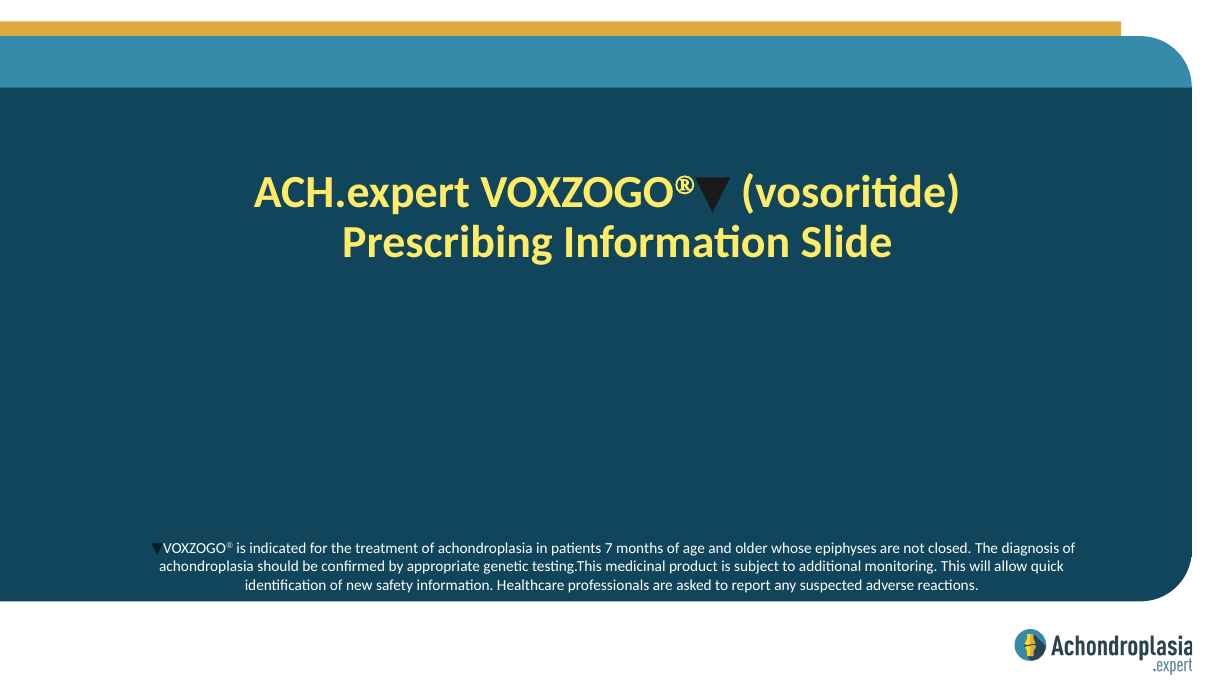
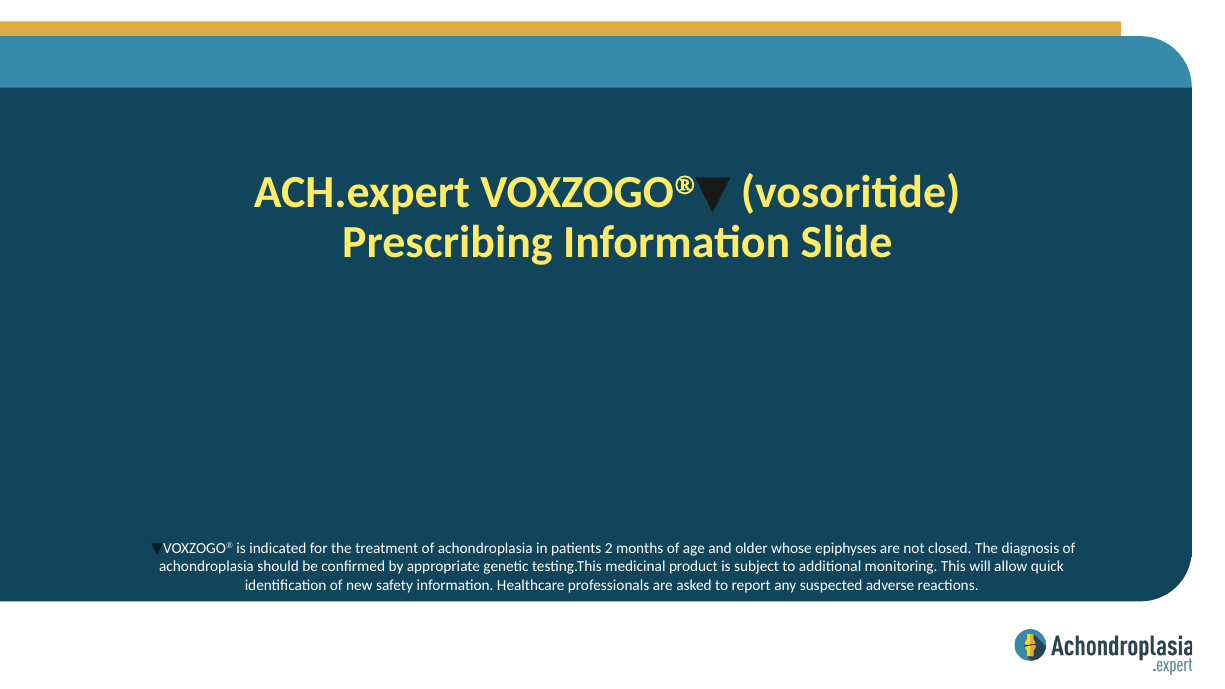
7: 7 -> 2
